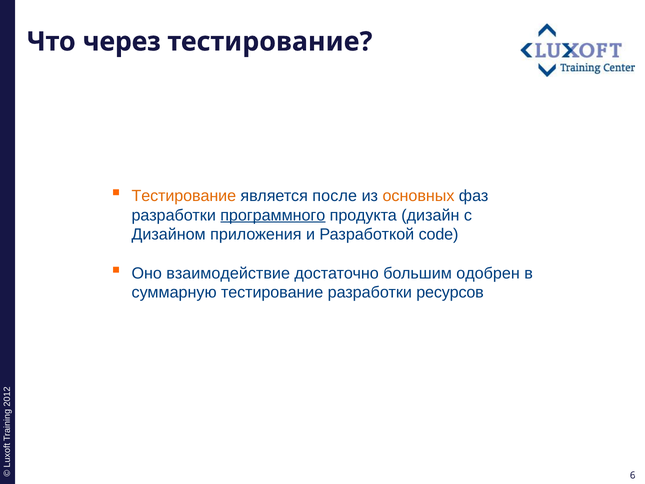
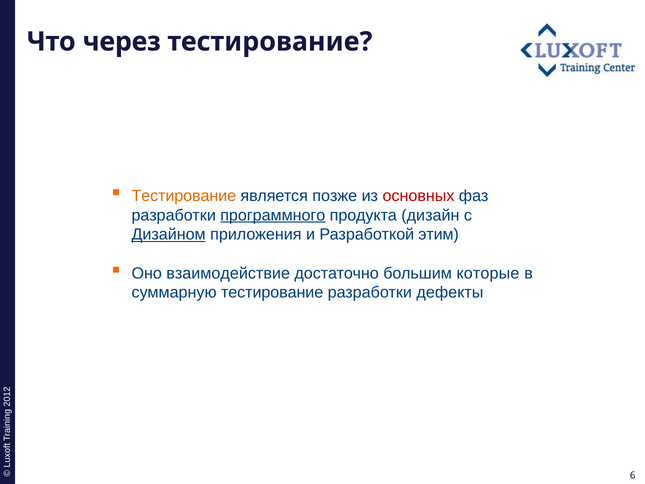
после: после -> позже
основных colour: orange -> red
Дизайном underline: none -> present
code: code -> этим
одобрен: одобрен -> которые
ресурсов: ресурсов -> дефекты
